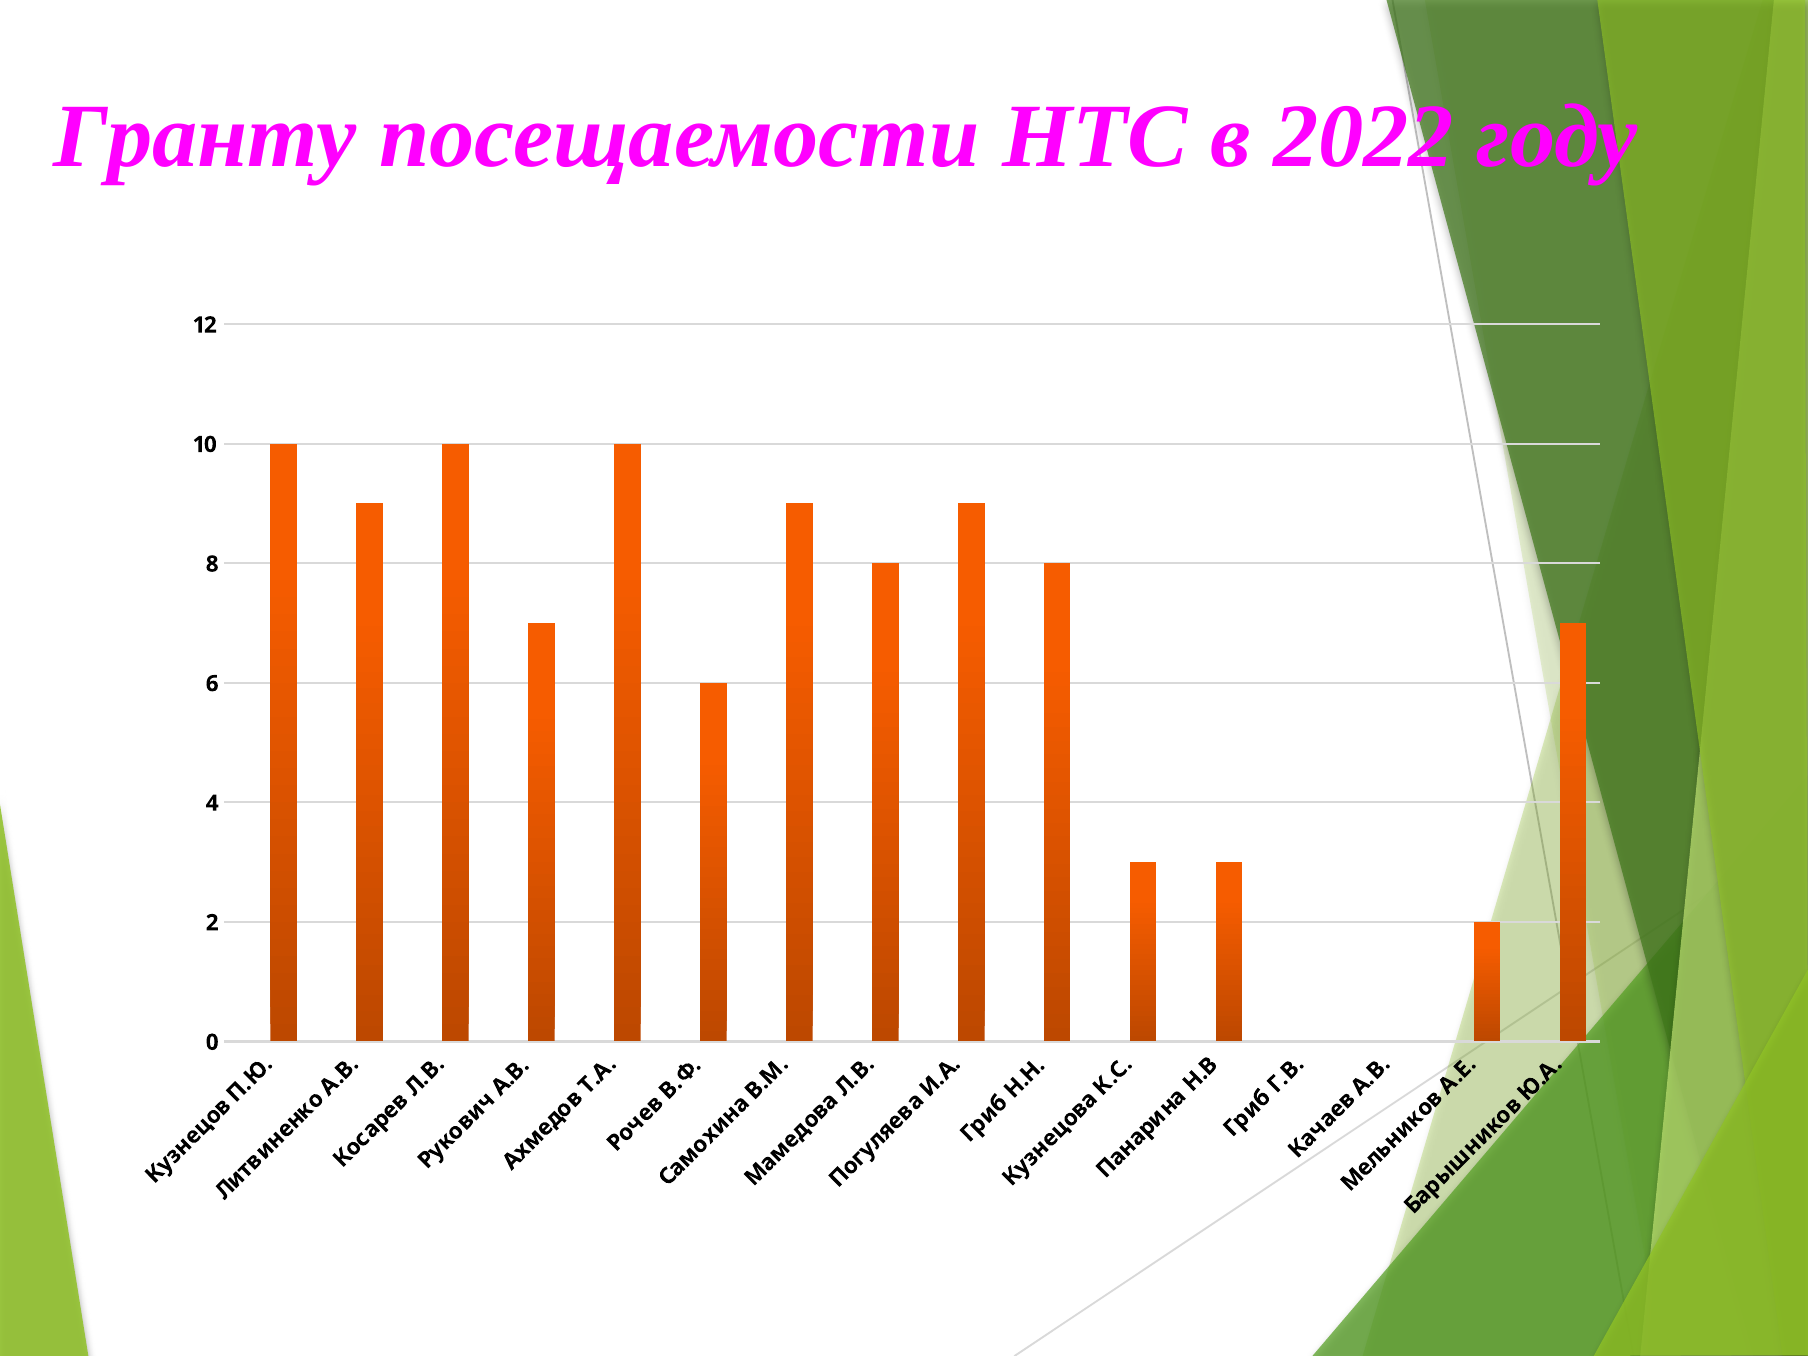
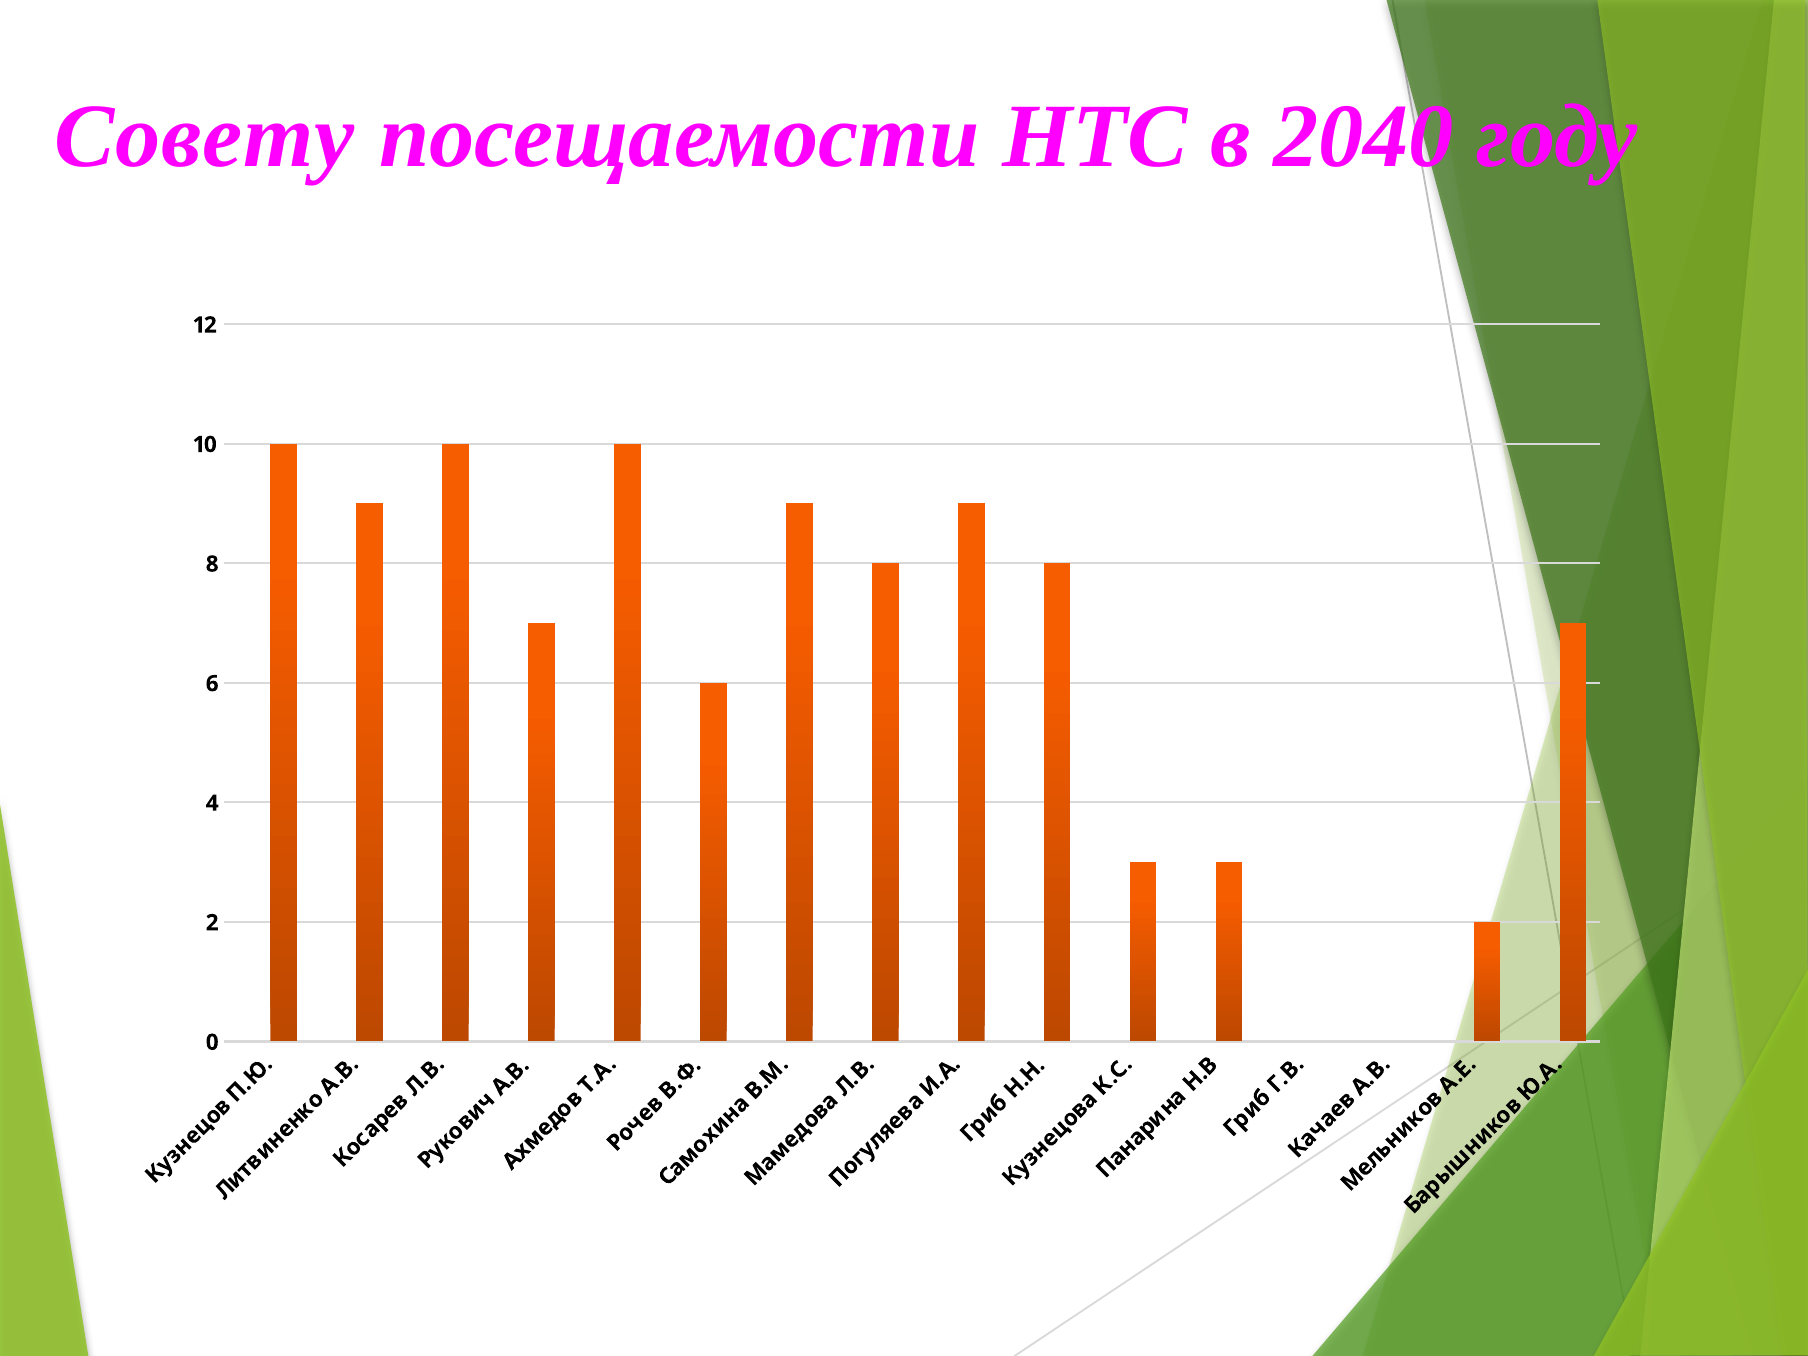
Гранту: Гранту -> Совету
2022: 2022 -> 2040
